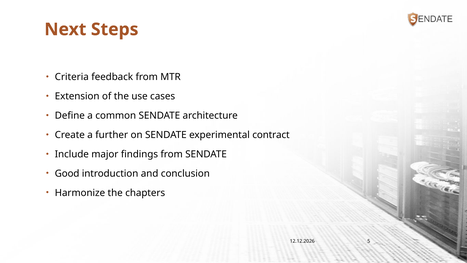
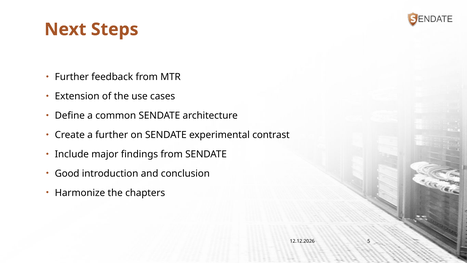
Criteria at (72, 77): Criteria -> Further
contract: contract -> contrast
